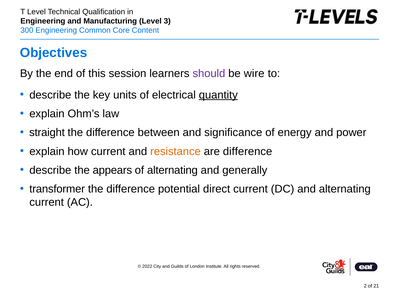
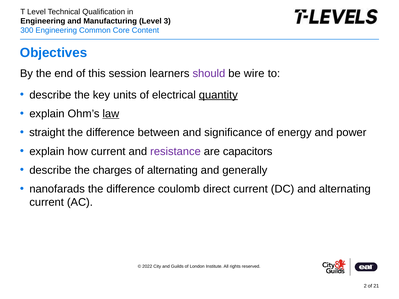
law underline: none -> present
resistance colour: orange -> purple
are difference: difference -> capacitors
appears: appears -> charges
transformer: transformer -> nanofarads
potential: potential -> coulomb
